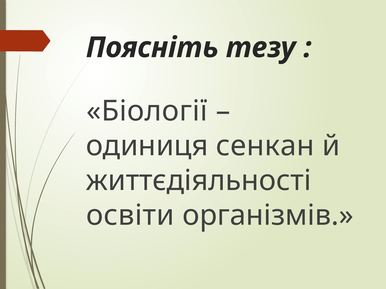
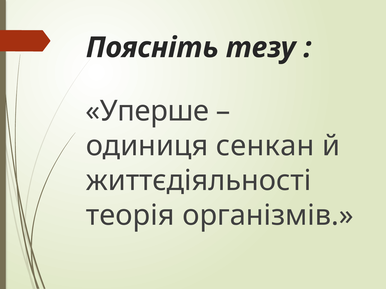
Біології: Біології -> Уперше
освіти: освіти -> теорія
